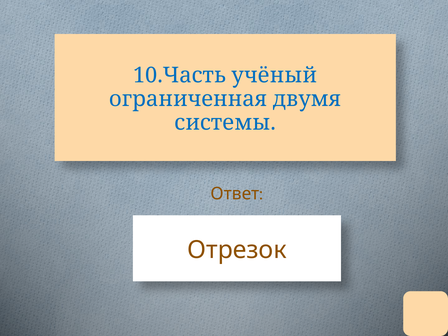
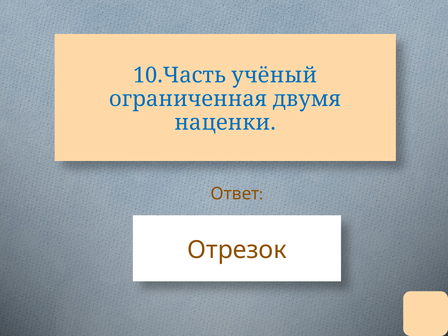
системы: системы -> наценки
